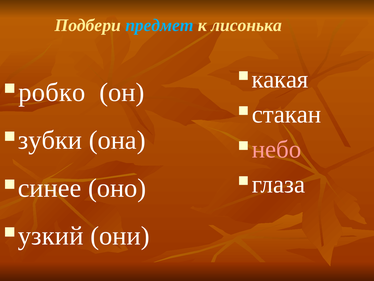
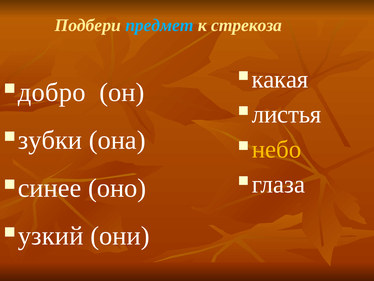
лисонька: лисонька -> стрекоза
робко: робко -> добро
стакан: стакан -> листья
небо colour: pink -> yellow
